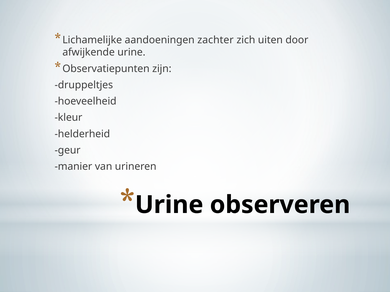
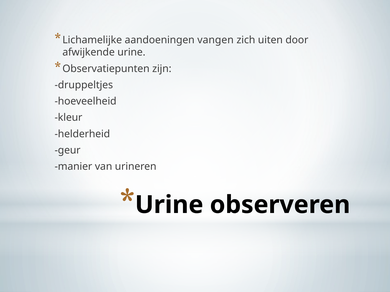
zachter: zachter -> vangen
